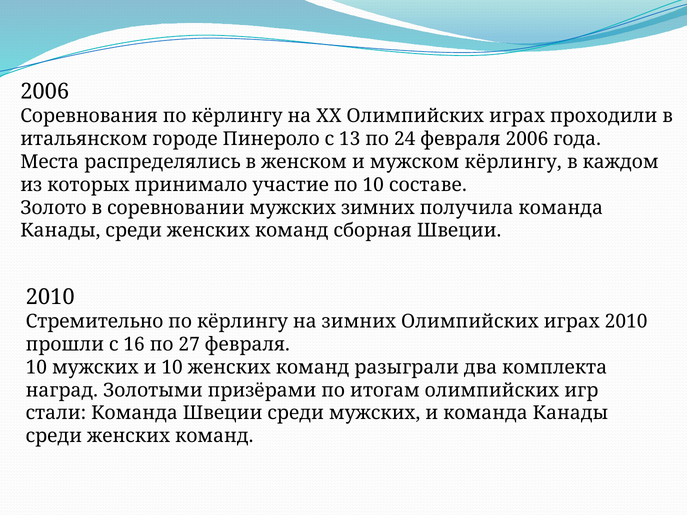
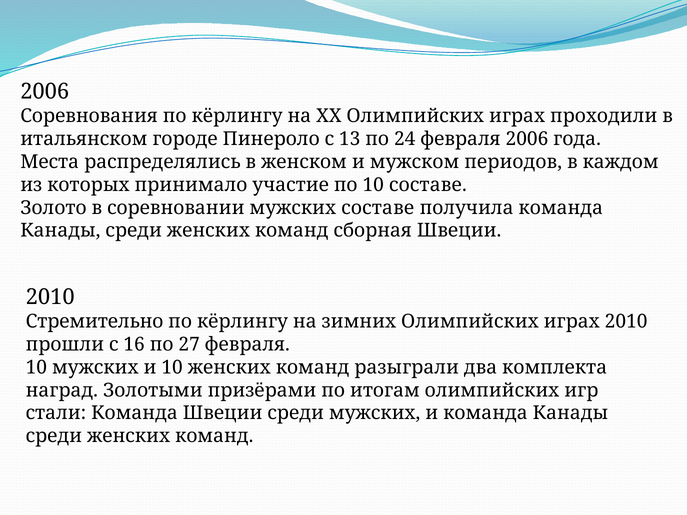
мужском кёрлингу: кёрлингу -> периодов
мужских зимних: зимних -> составе
